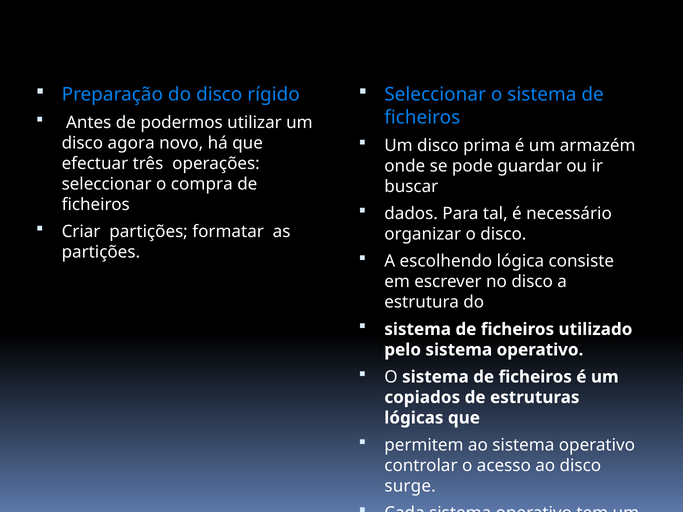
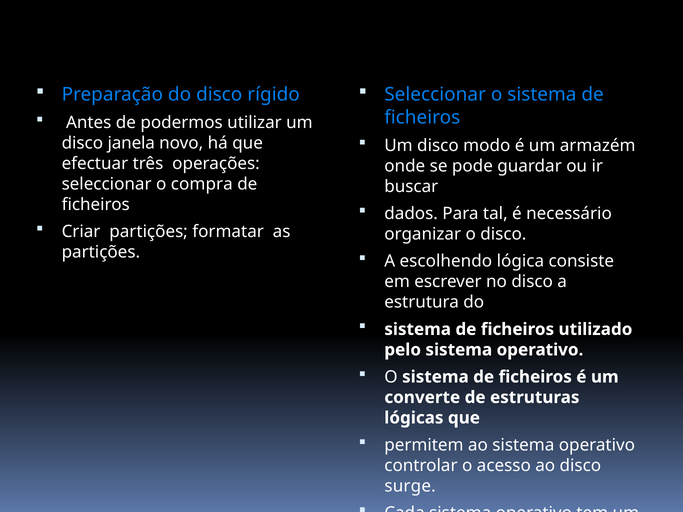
prima: prima -> modo
agora: agora -> janela
copiados: copiados -> converte
